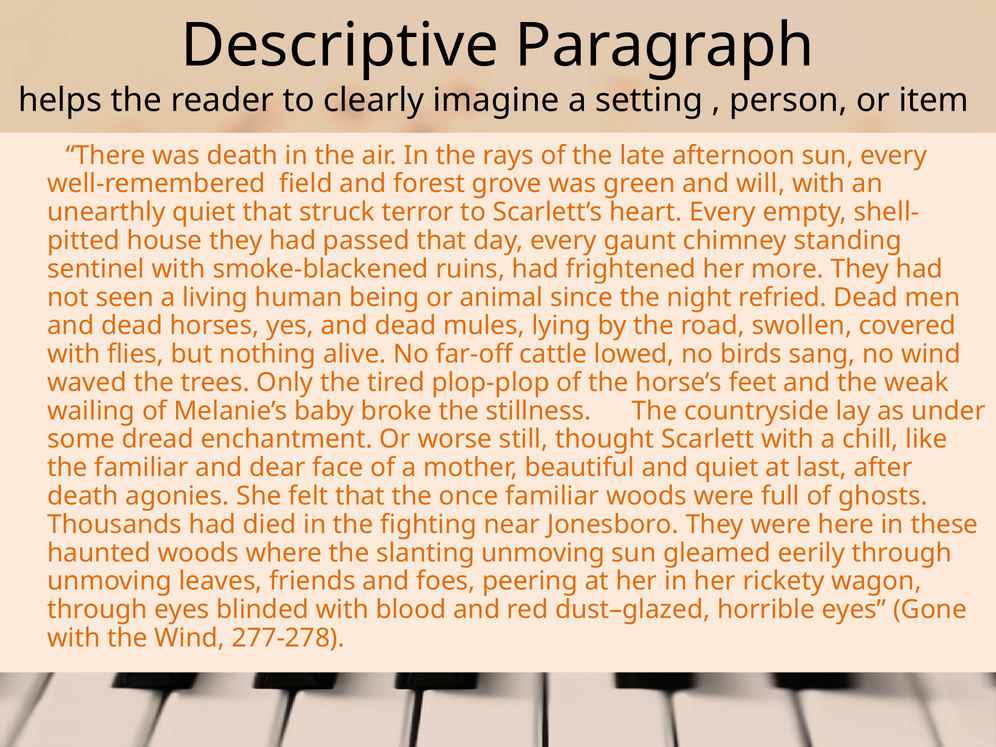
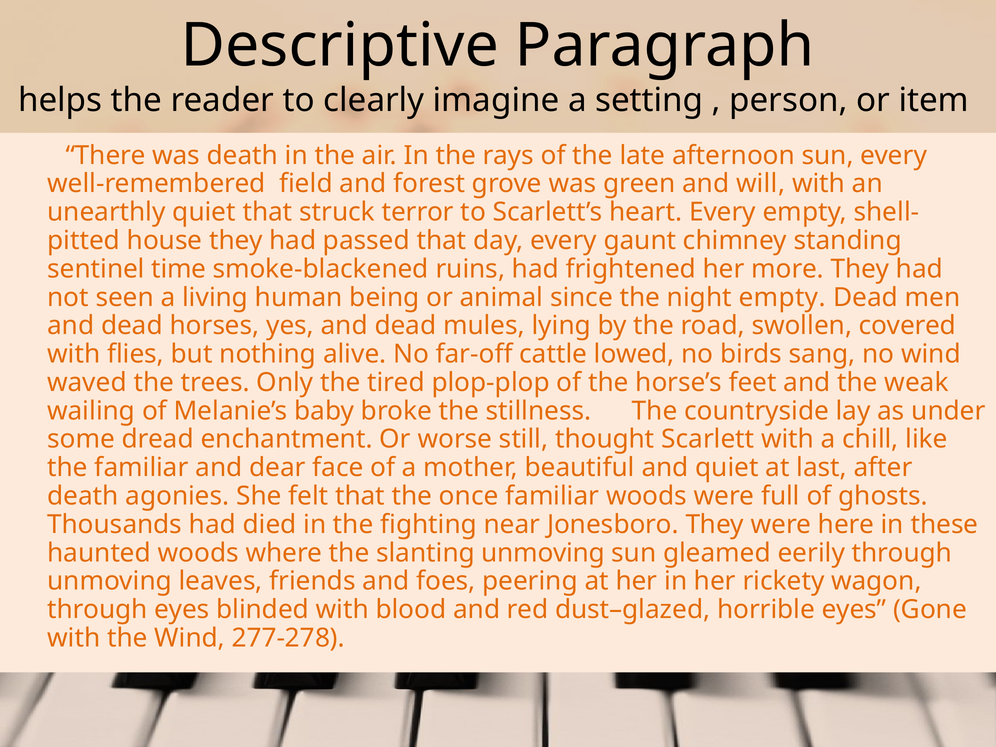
sentinel with: with -> time
night refried: refried -> empty
